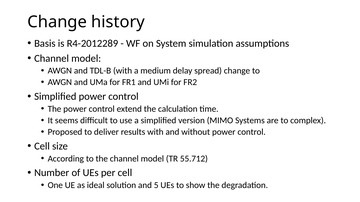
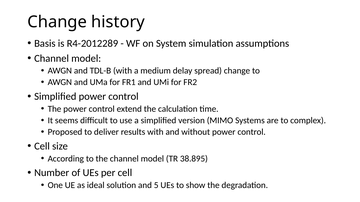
55.712: 55.712 -> 38.895
